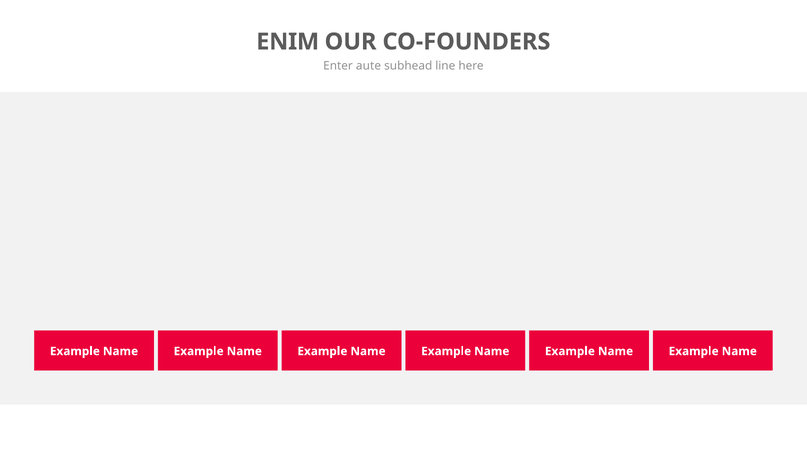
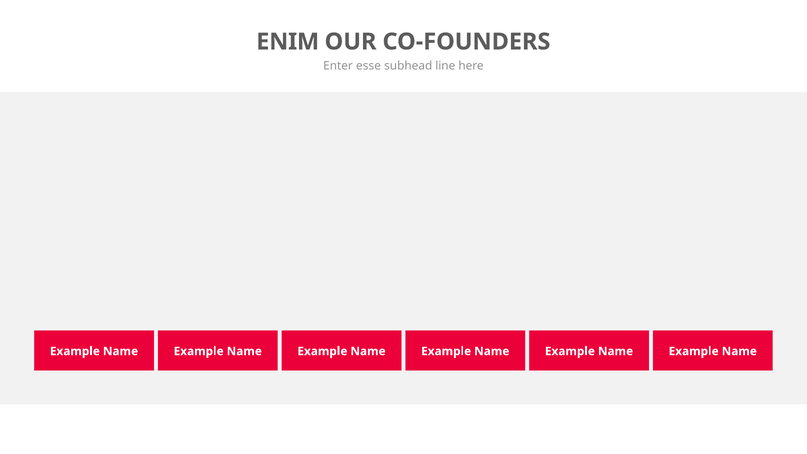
aute: aute -> esse
